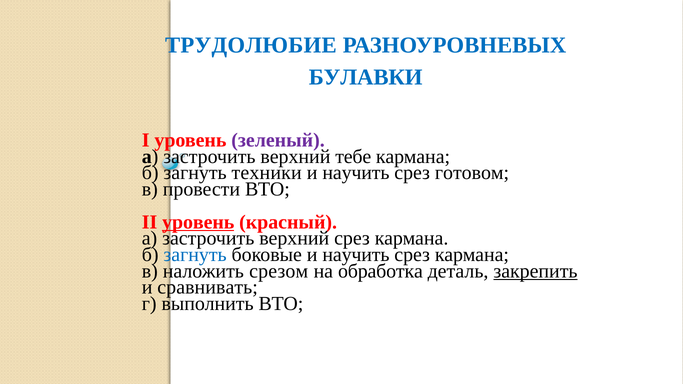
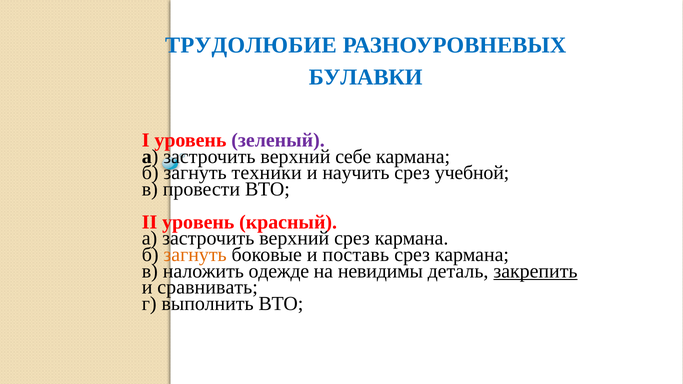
тебе: тебе -> себе
готовом: готовом -> учебной
уровень at (198, 222) underline: present -> none
загнуть at (195, 255) colour: blue -> orange
боковые и научить: научить -> поставь
срезом: срезом -> одежде
обработка: обработка -> невидимы
